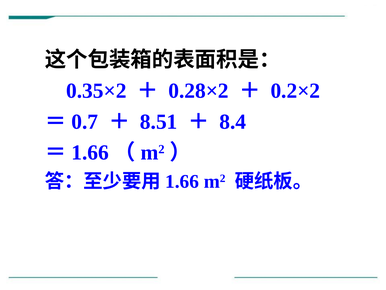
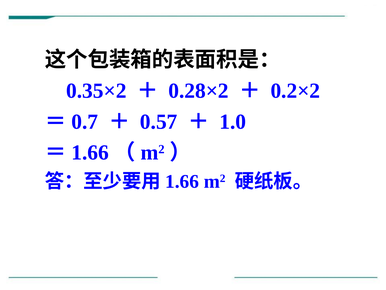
8.51: 8.51 -> 0.57
8.4: 8.4 -> 1.0
